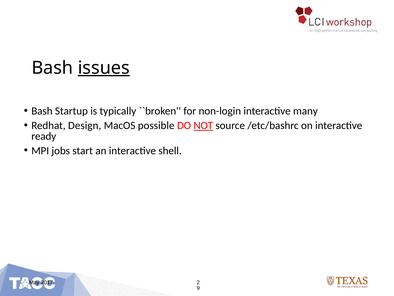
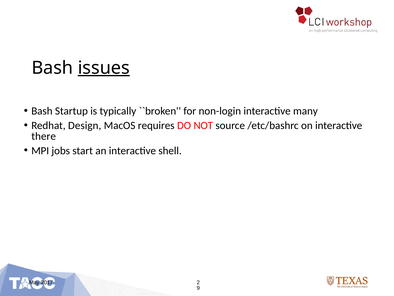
possible: possible -> requires
NOT underline: present -> none
ready: ready -> there
